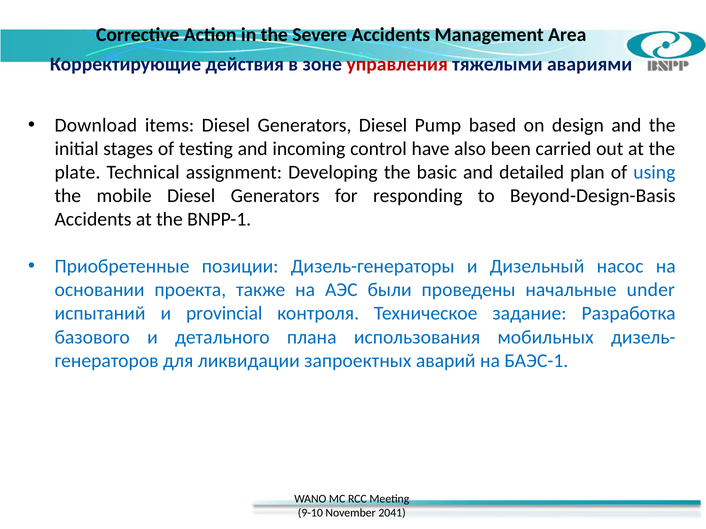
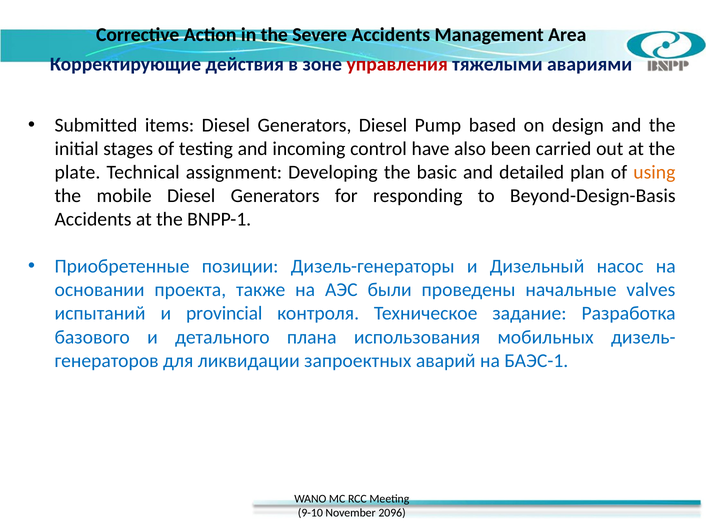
Download: Download -> Submitted
using colour: blue -> orange
under: under -> valves
2041: 2041 -> 2096
